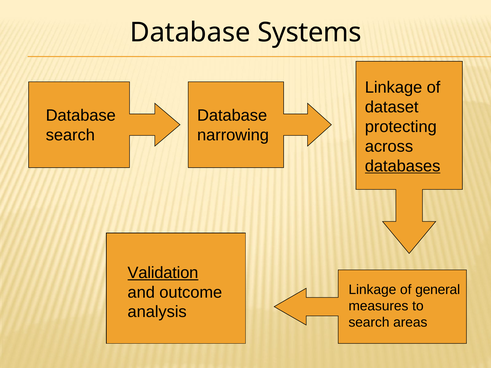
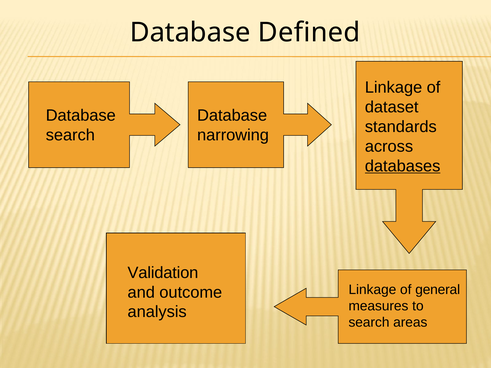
Systems: Systems -> Defined
protecting: protecting -> standards
Validation underline: present -> none
